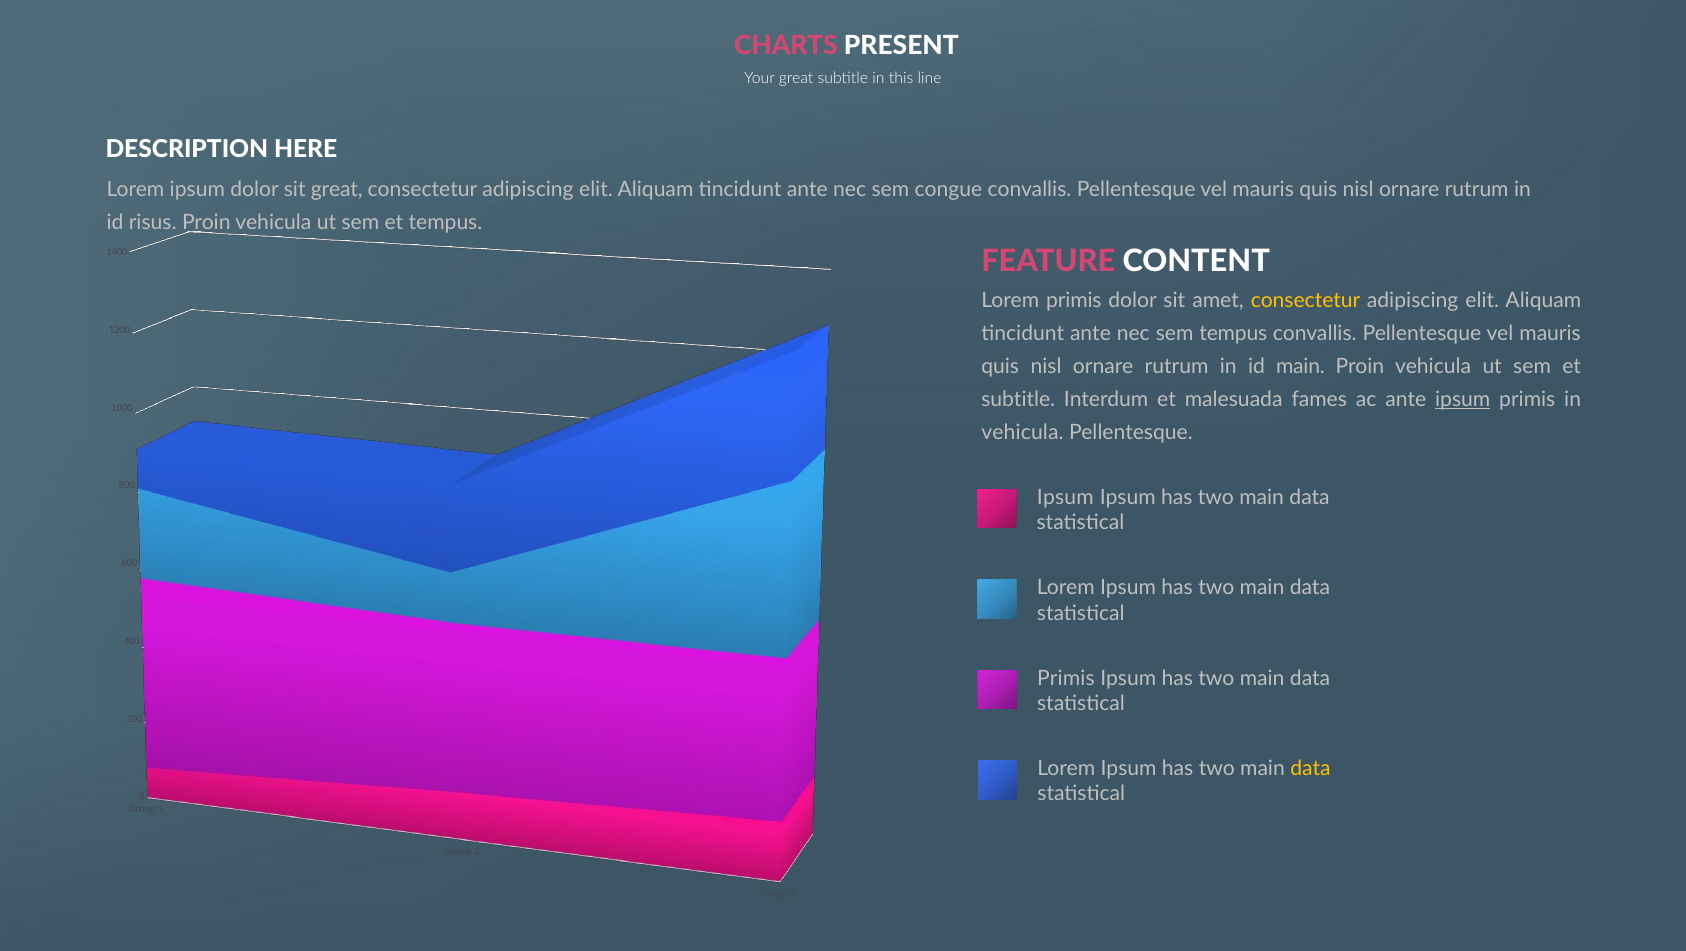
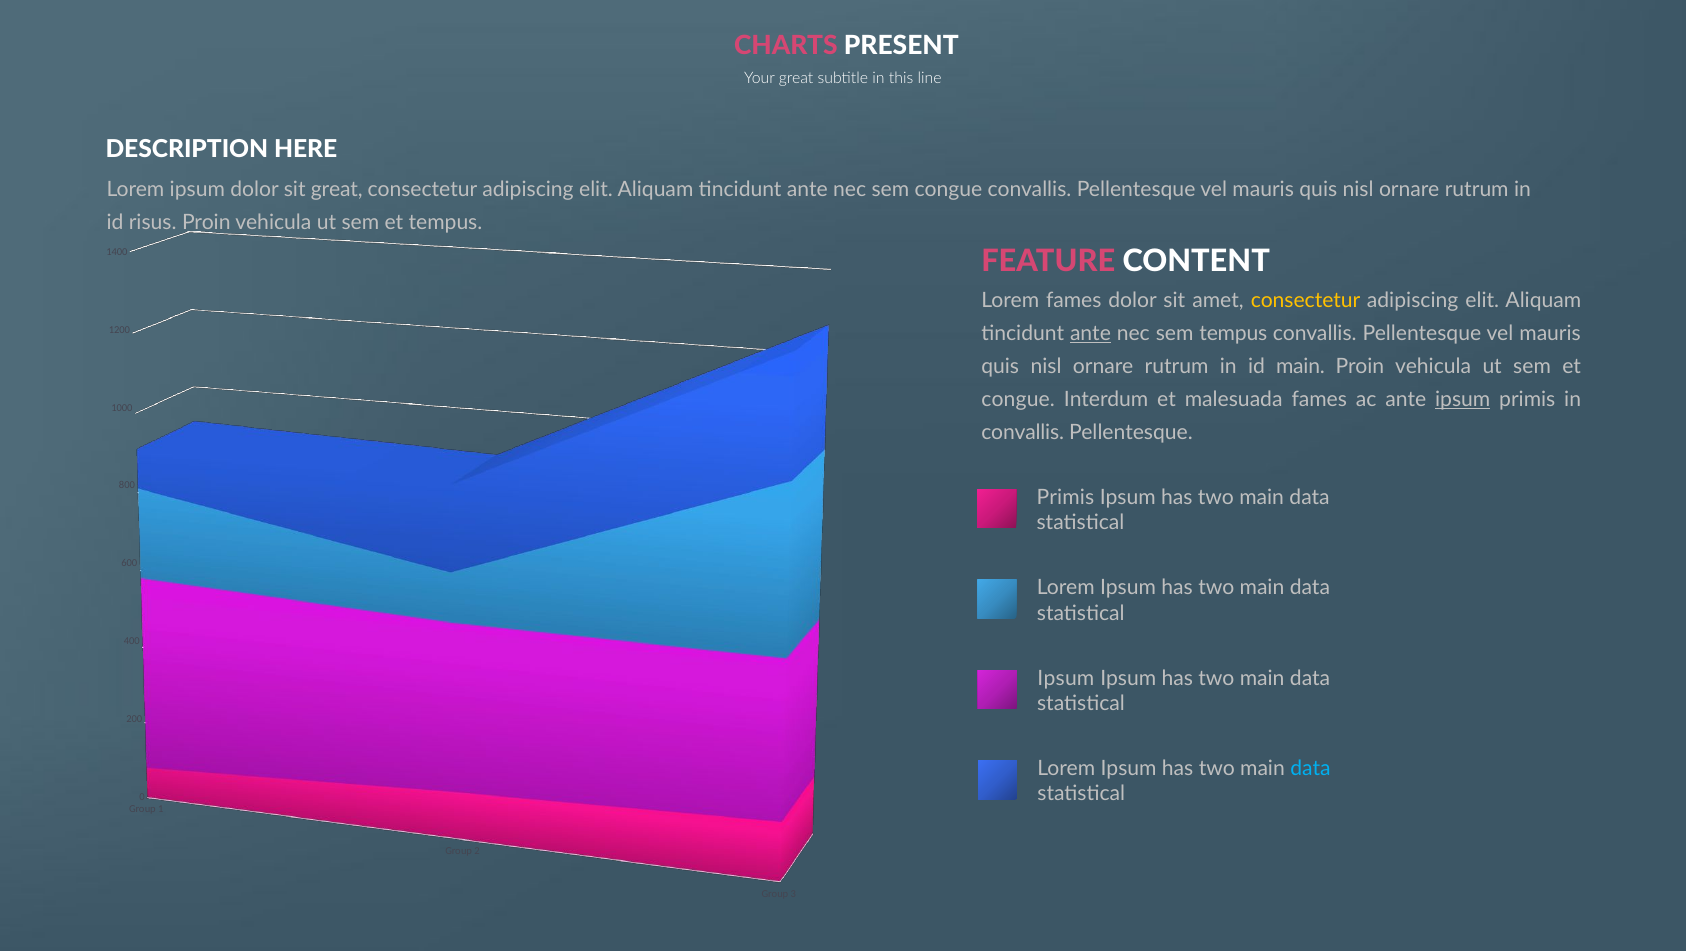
Lorem primis: primis -> fames
ante at (1090, 333) underline: none -> present
subtitle at (1018, 399): subtitle -> congue
vehicula at (1023, 432): vehicula -> convallis
Ipsum at (1065, 497): Ipsum -> Primis
Primis at (1066, 678): Primis -> Ipsum
data at (1310, 768) colour: yellow -> light blue
